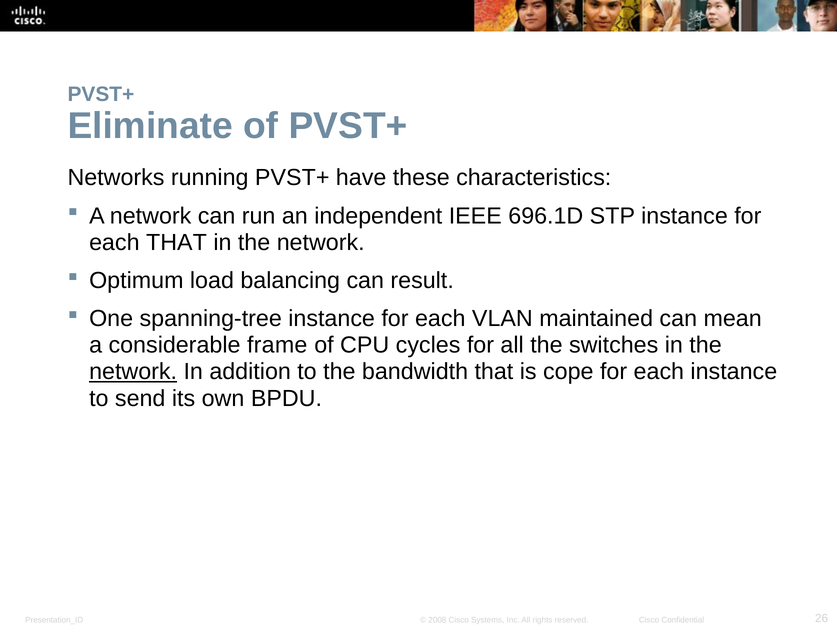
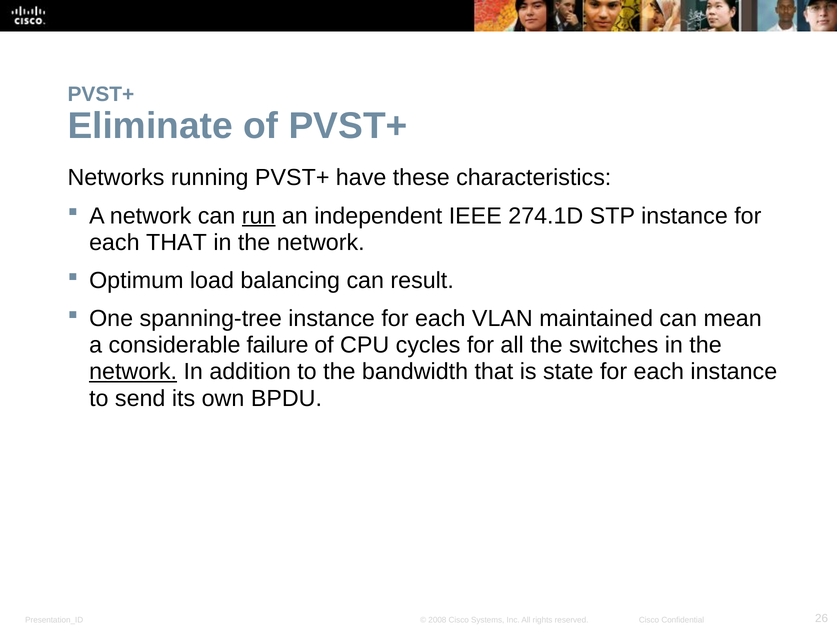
run underline: none -> present
696.1D: 696.1D -> 274.1D
frame: frame -> failure
cope: cope -> state
